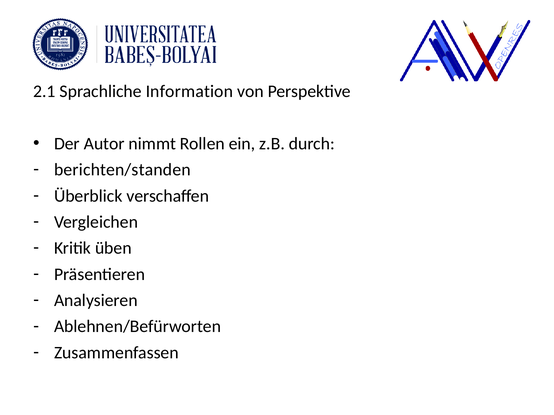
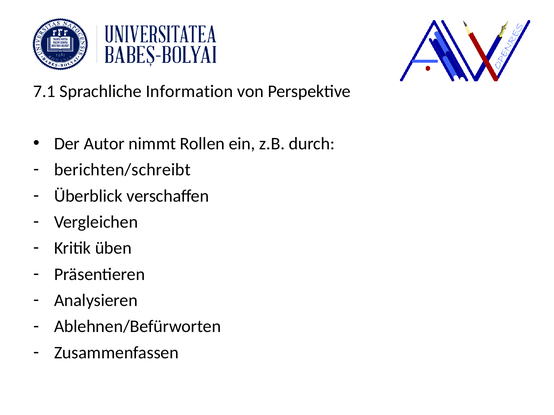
2.1: 2.1 -> 7.1
berichten/standen: berichten/standen -> berichten/schreibt
